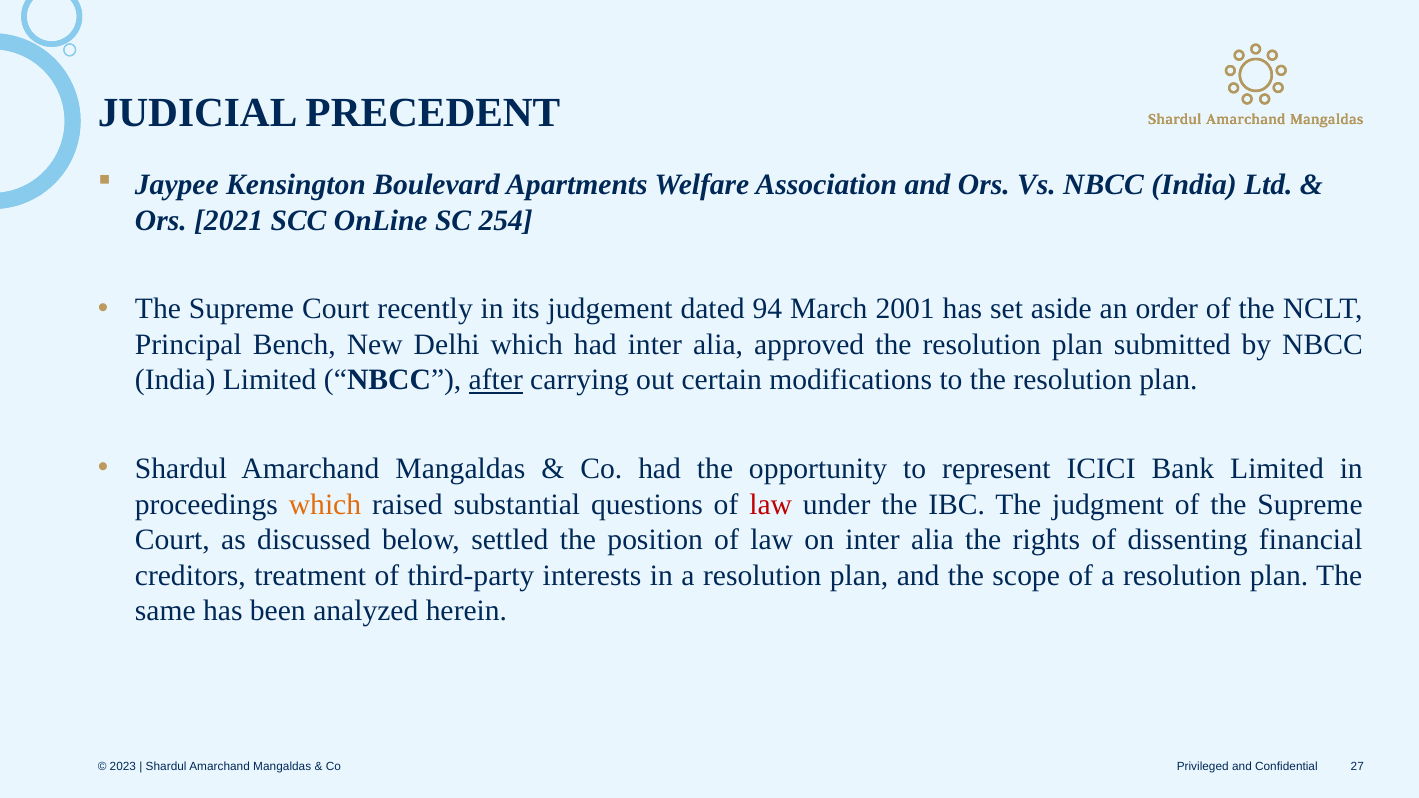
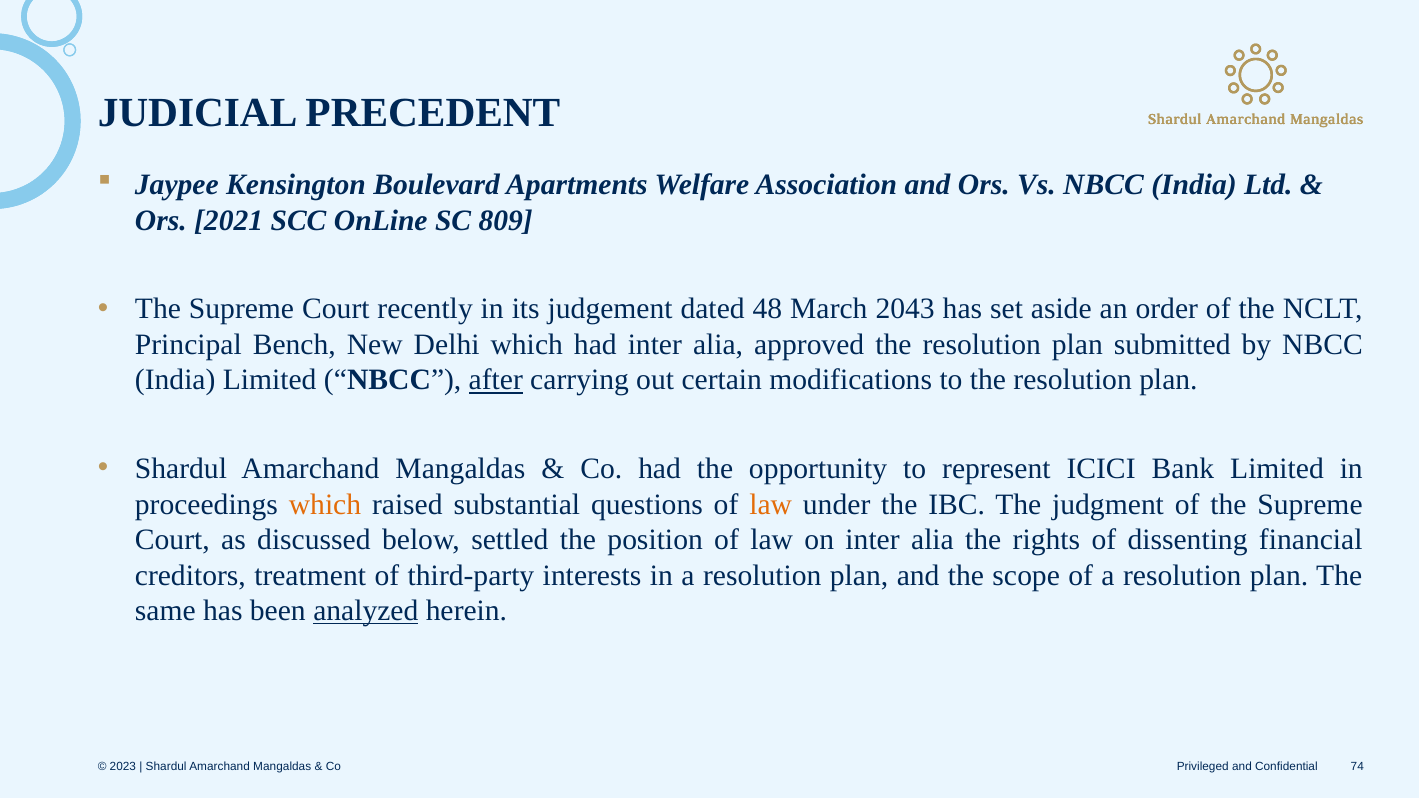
254: 254 -> 809
94: 94 -> 48
2001: 2001 -> 2043
law at (771, 505) colour: red -> orange
analyzed underline: none -> present
27: 27 -> 74
